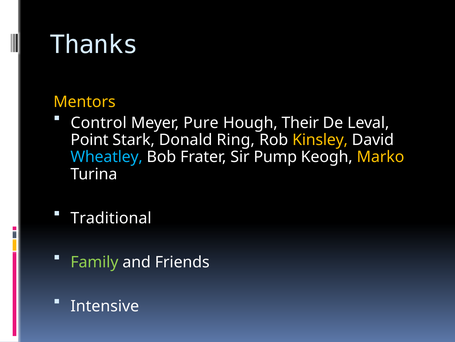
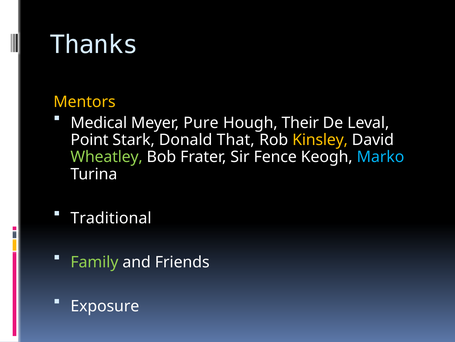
Control: Control -> Medical
Ring: Ring -> That
Wheatley colour: light blue -> light green
Pump: Pump -> Fence
Marko colour: yellow -> light blue
Intensive: Intensive -> Exposure
